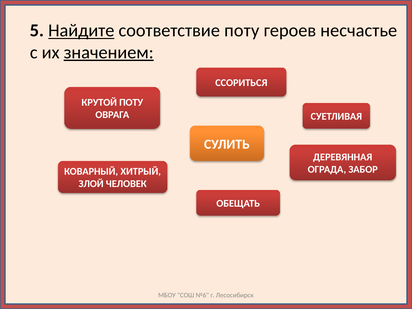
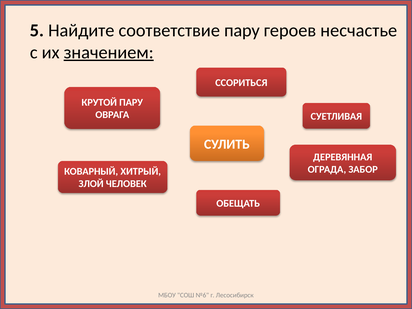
Найдите underline: present -> none
соответствие поту: поту -> пару
КРУТОЙ ПОТУ: ПОТУ -> ПАРУ
